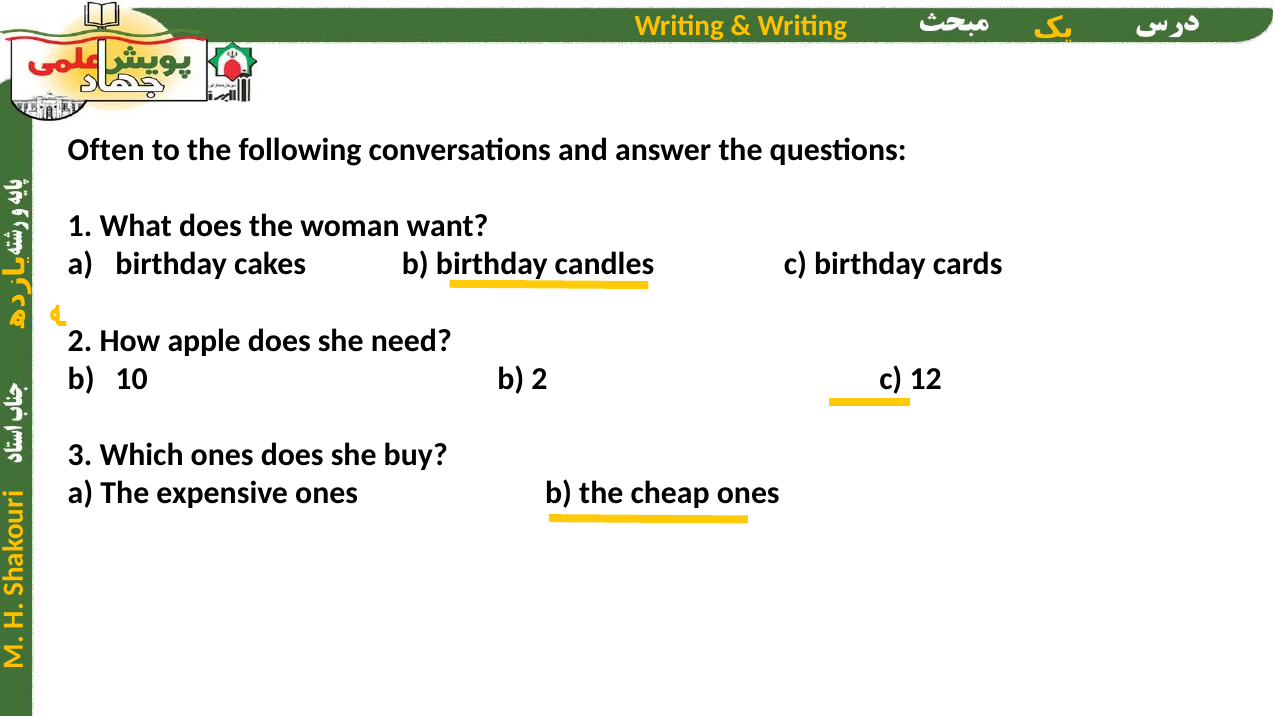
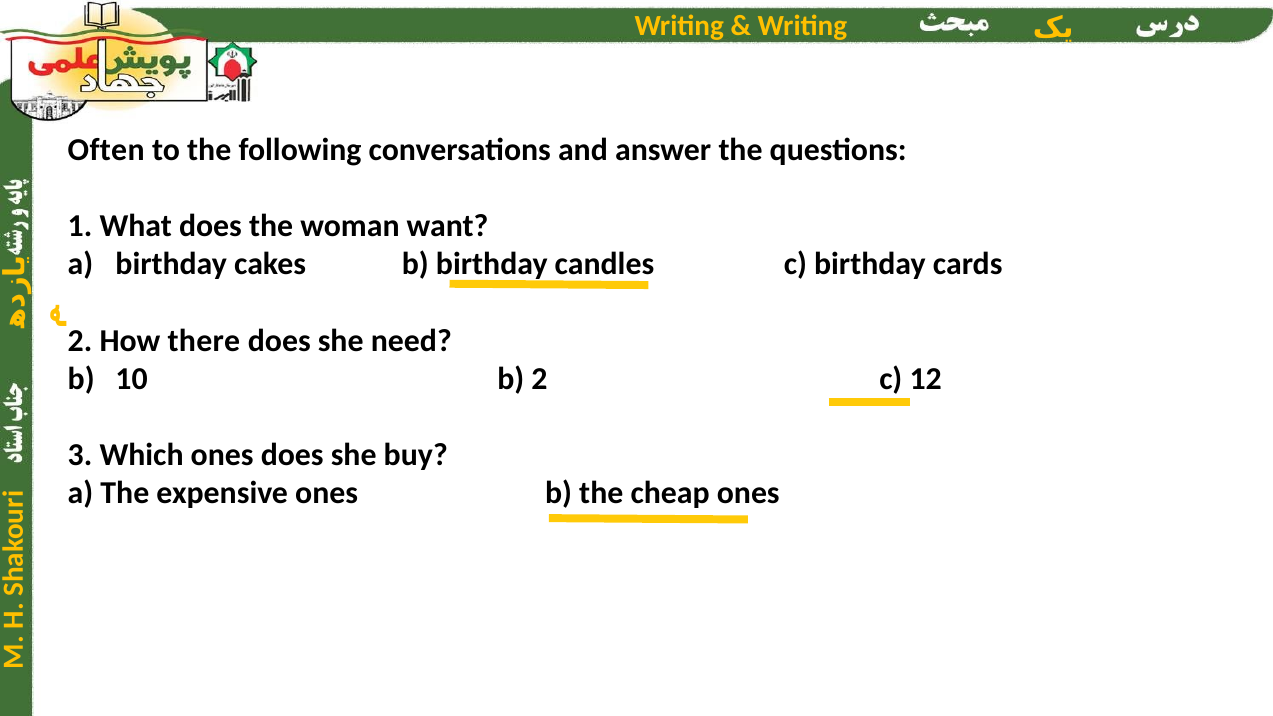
apple: apple -> there
